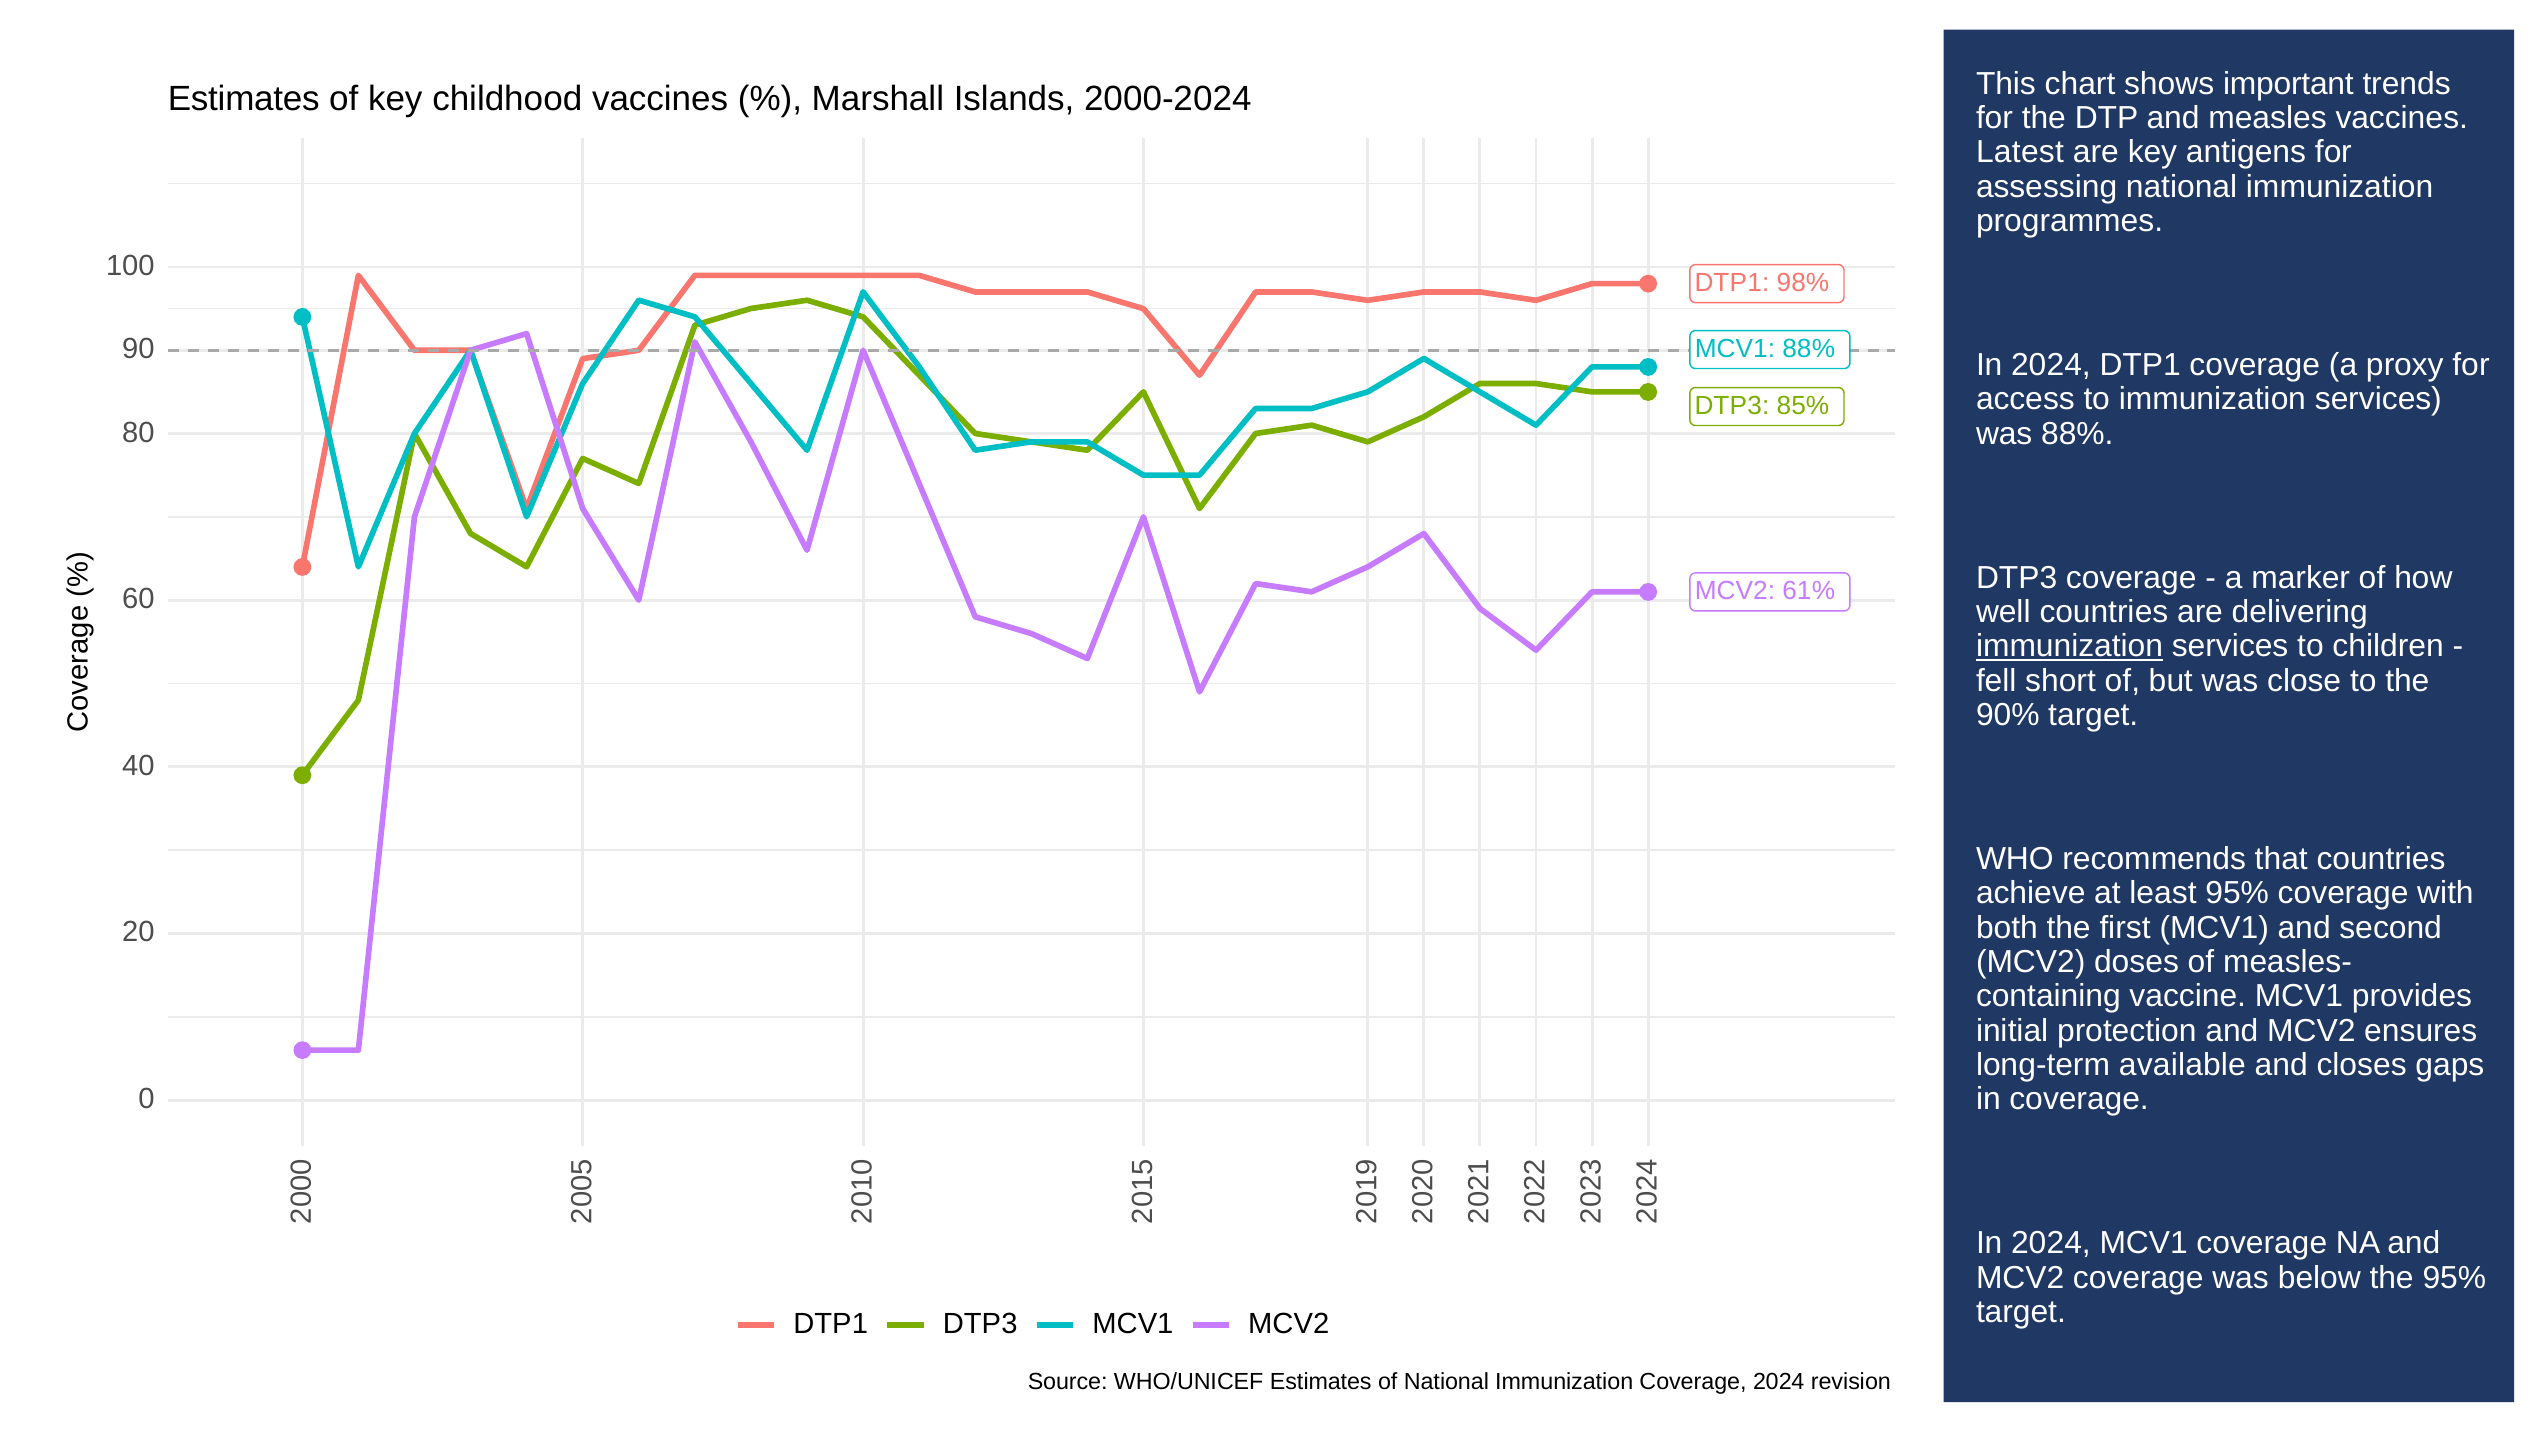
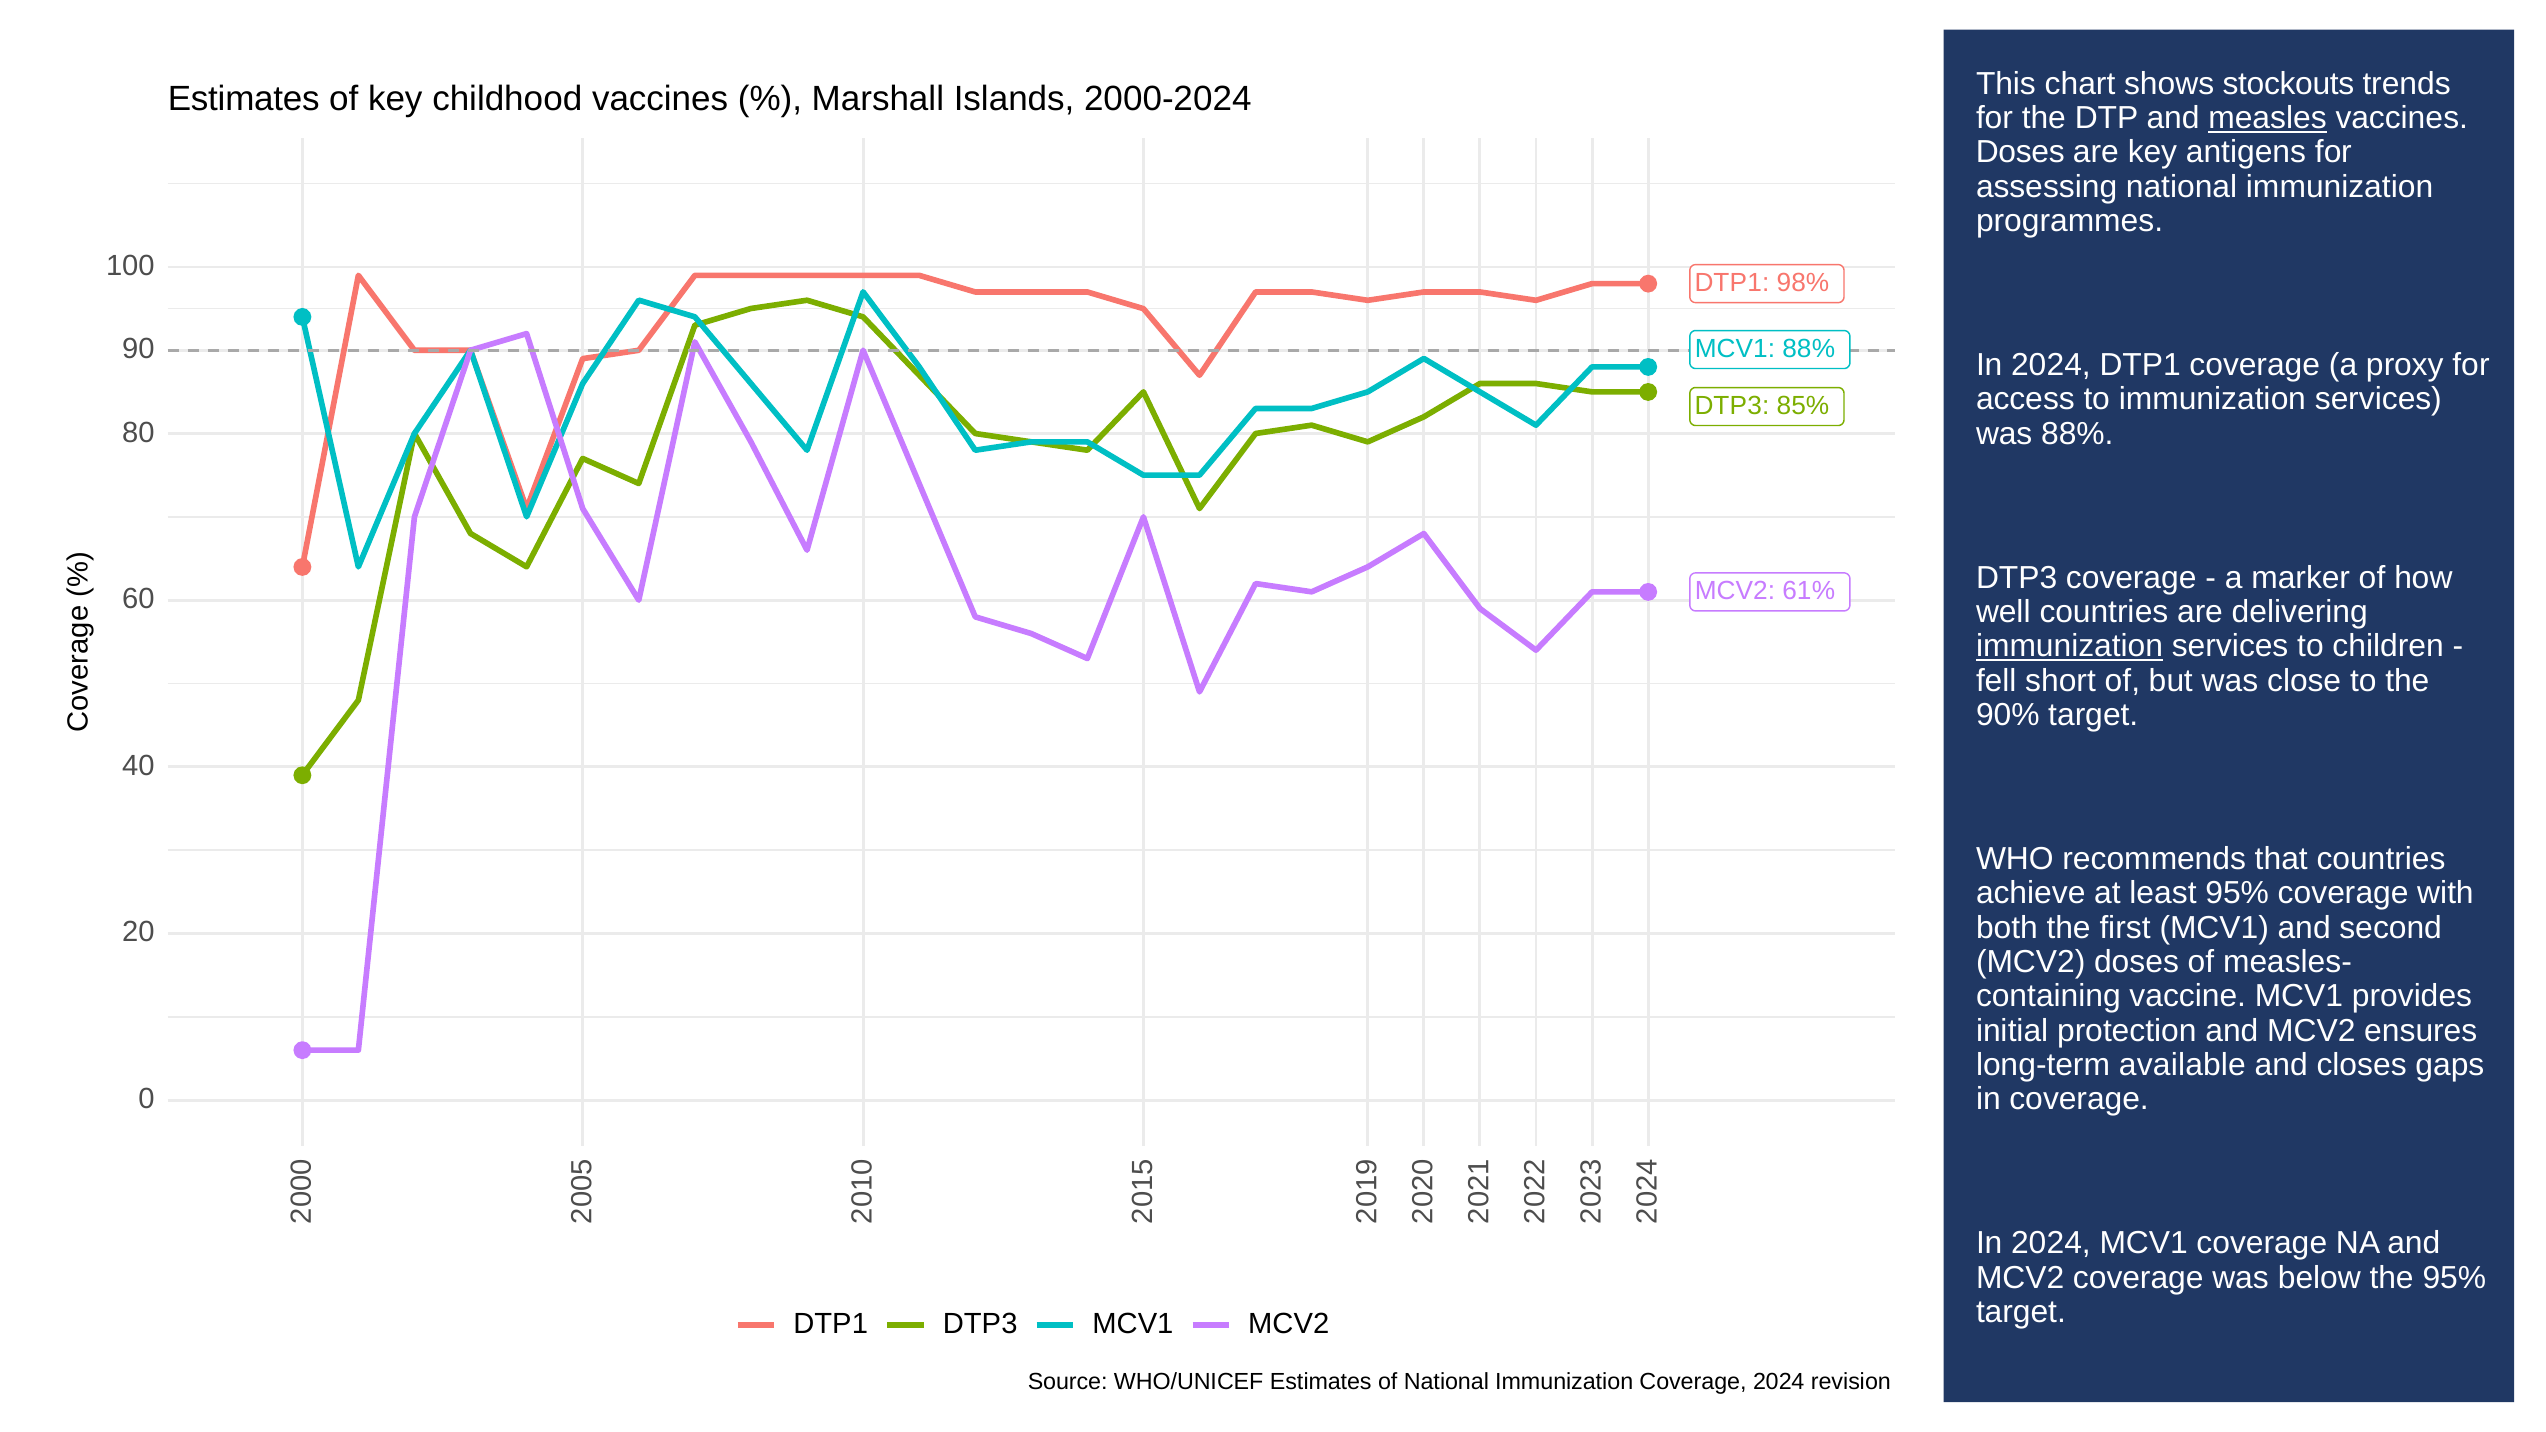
important: important -> stockouts
measles underline: none -> present
Latest at (2020, 152): Latest -> Doses
